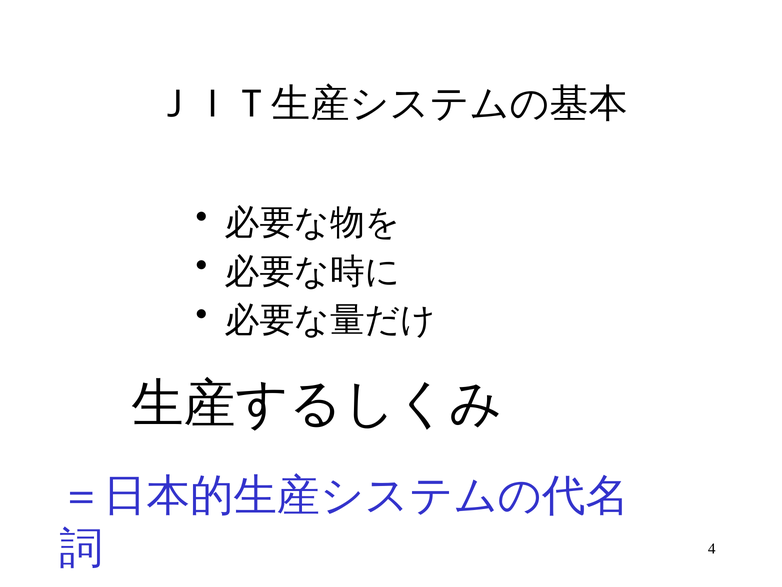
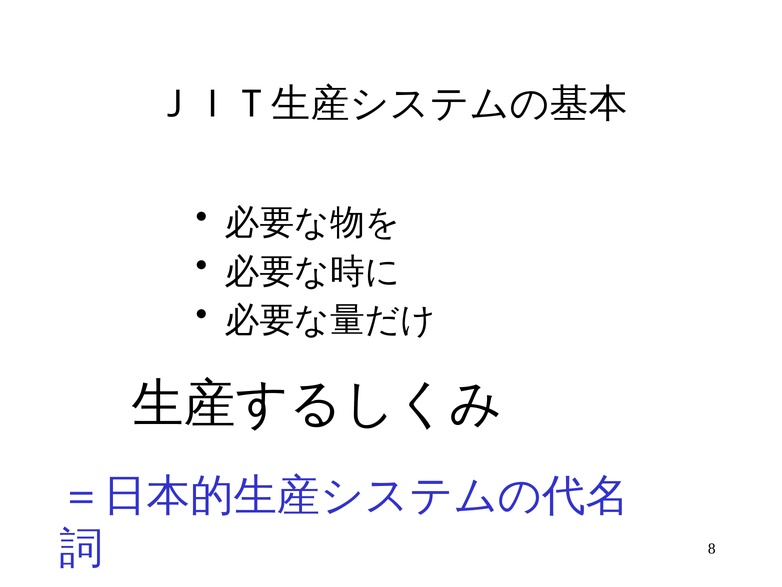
4: 4 -> 8
